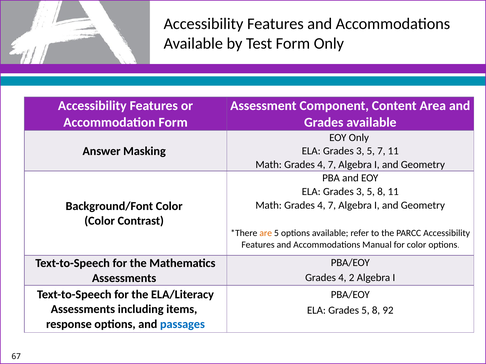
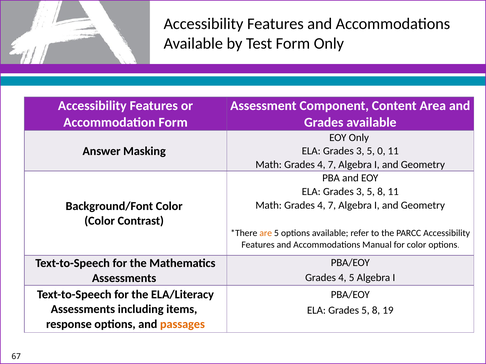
5 7: 7 -> 0
4 2: 2 -> 5
92: 92 -> 19
passages colour: blue -> orange
